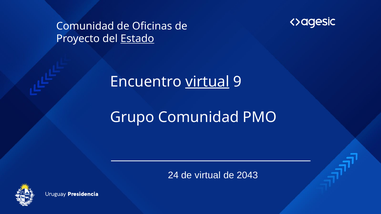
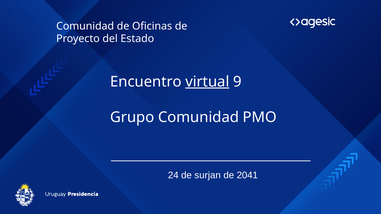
Estado underline: present -> none
de virtual: virtual -> surjan
2043: 2043 -> 2041
